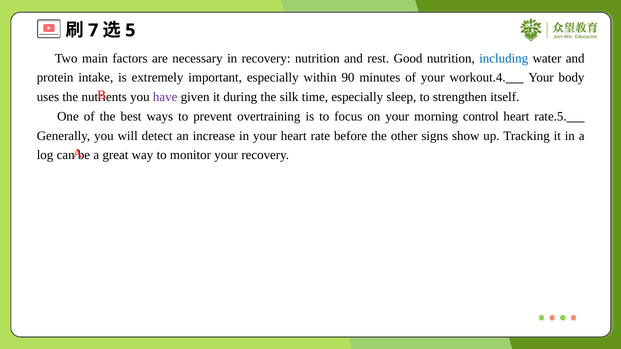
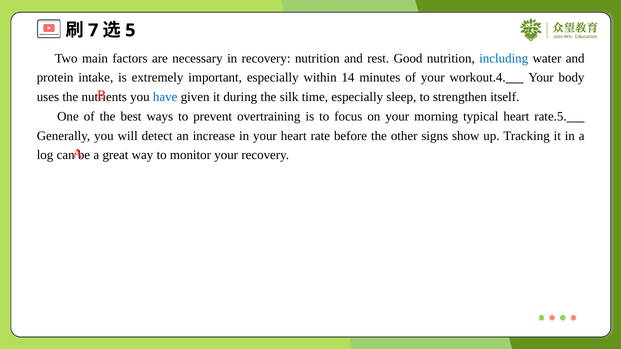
90: 90 -> 14
have colour: purple -> blue
control: control -> typical
